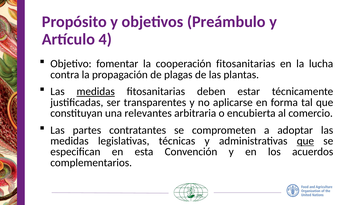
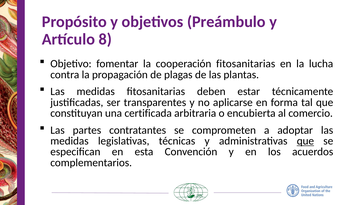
4: 4 -> 8
medidas at (96, 91) underline: present -> none
relevantes: relevantes -> certificada
